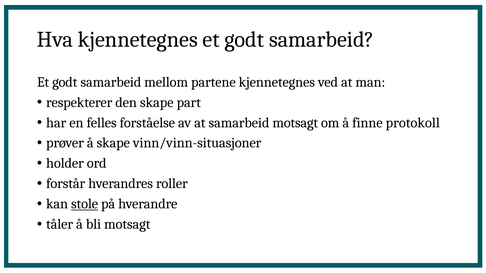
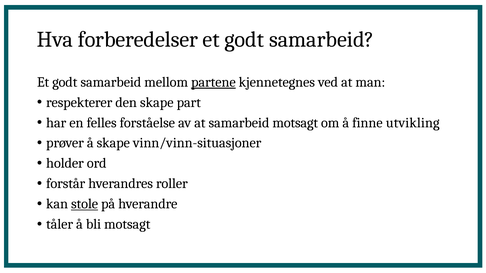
Hva kjennetegnes: kjennetegnes -> forberedelser
partene underline: none -> present
protokoll: protokoll -> utvikling
